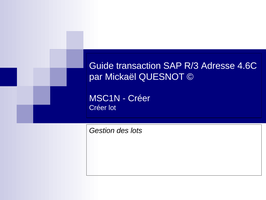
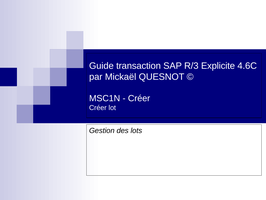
Adresse: Adresse -> Explicite
